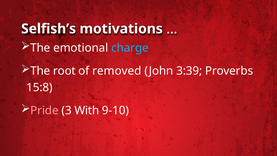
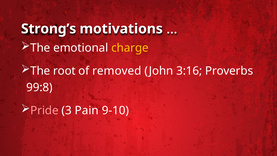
Selfish’s: Selfish’s -> Strong’s
charge colour: light blue -> yellow
3:39: 3:39 -> 3:16
15:8: 15:8 -> 99:8
With: With -> Pain
